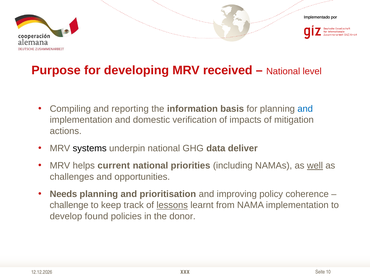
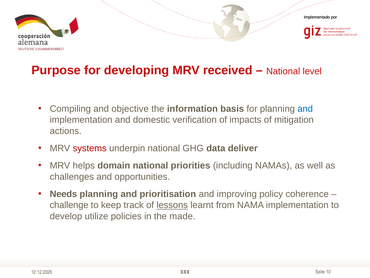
reporting: reporting -> objective
systems colour: black -> red
current: current -> domain
well underline: present -> none
found: found -> utilize
donor: donor -> made
